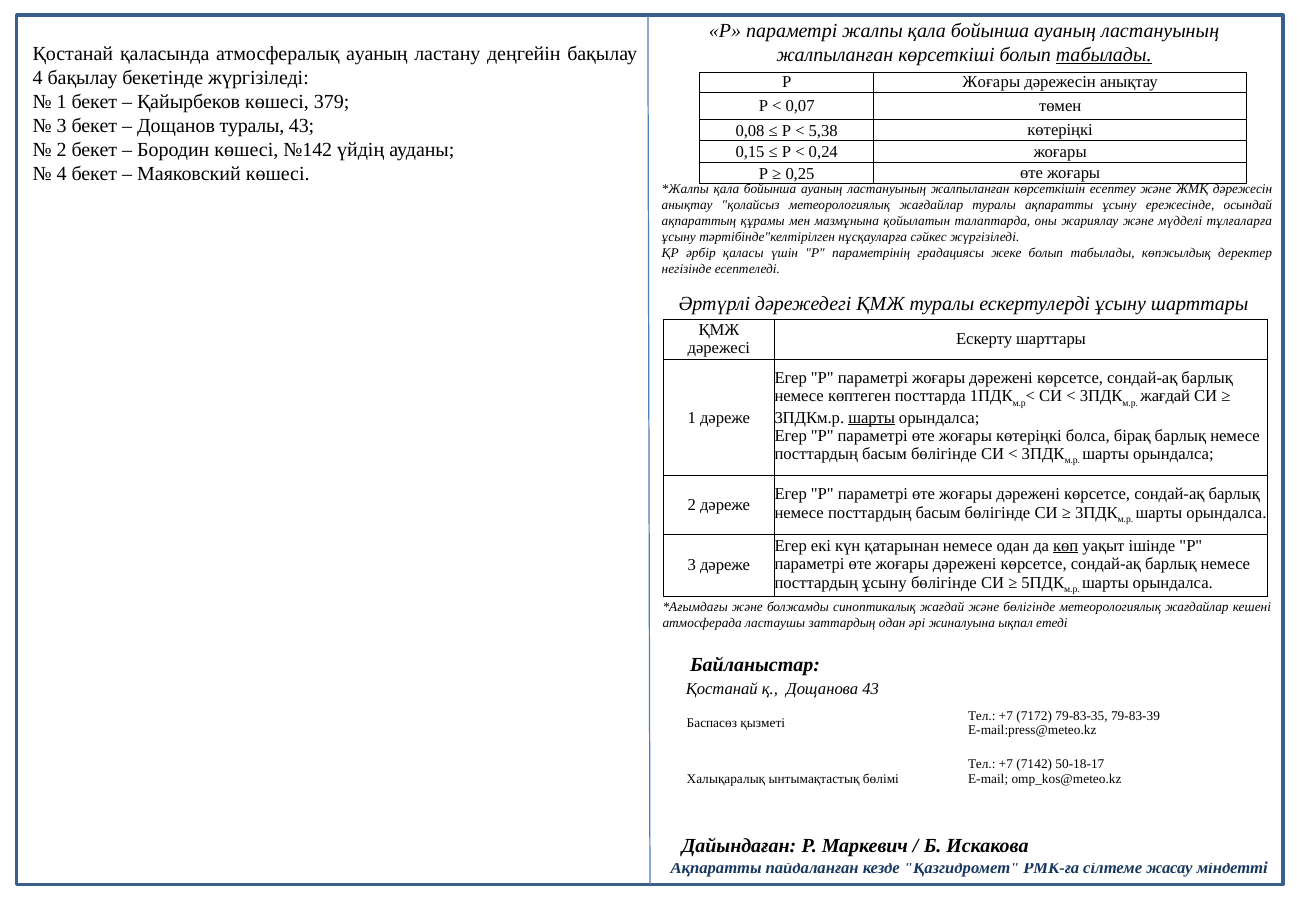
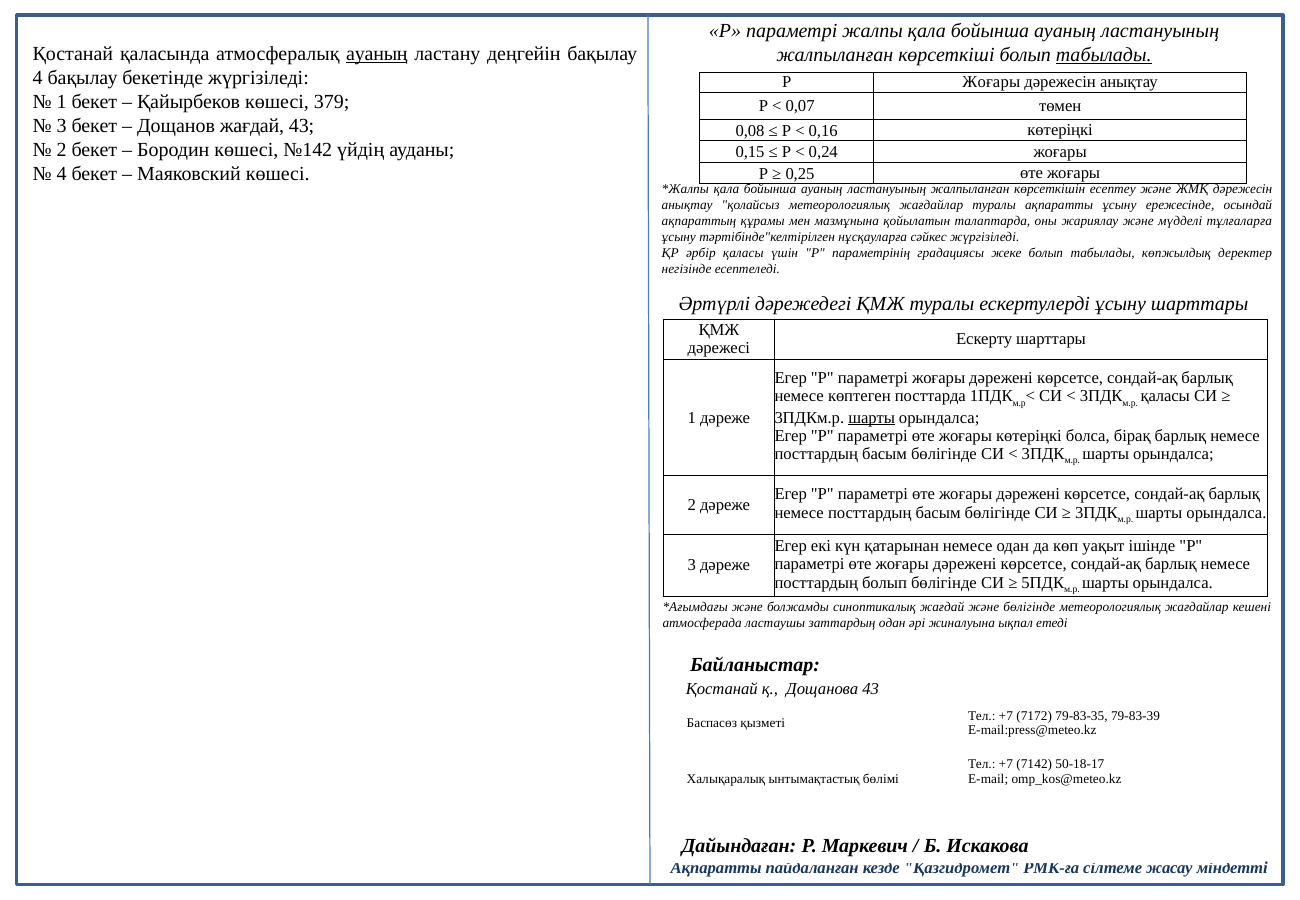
ауаның at (377, 54) underline: none -> present
Дощанов туралы: туралы -> жағдай
5,38: 5,38 -> 0,16
жағдай at (1165, 396): жағдай -> қаласы
көп underline: present -> none
посттардың ұсыну: ұсыну -> болып
